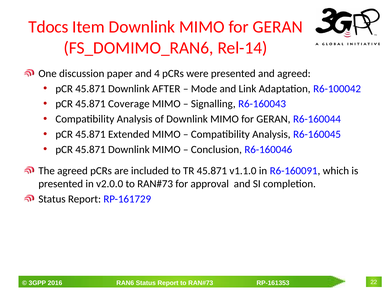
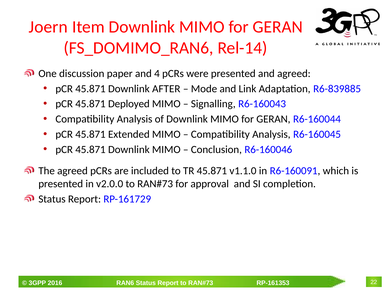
Tdocs: Tdocs -> Joern
R6-100042: R6-100042 -> R6-839885
Coverage: Coverage -> Deployed
